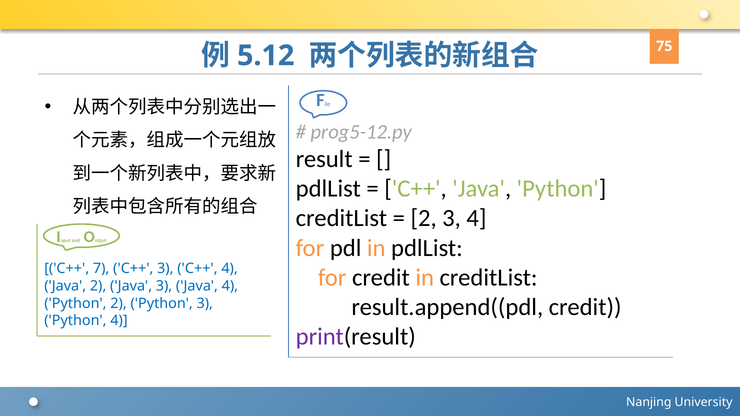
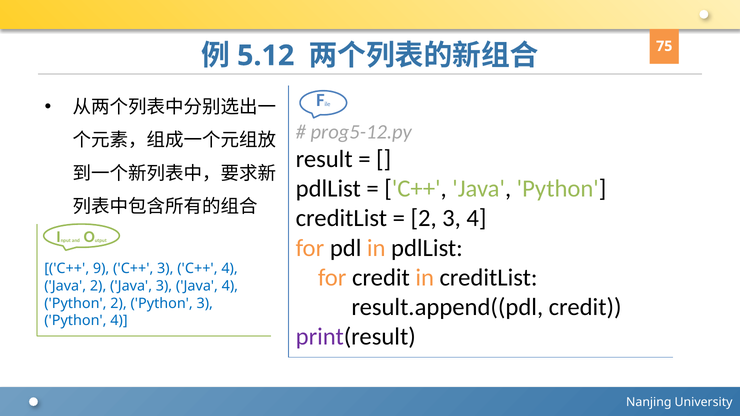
7: 7 -> 9
